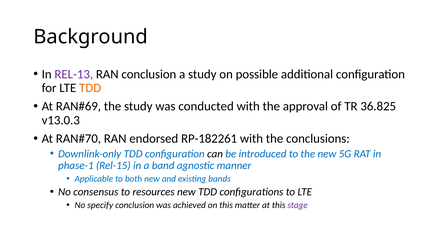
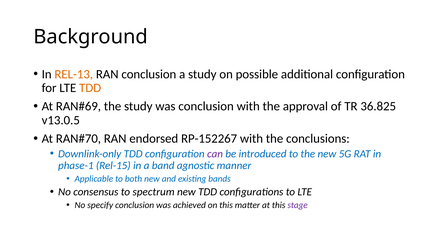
REL-13 colour: purple -> orange
was conducted: conducted -> conclusion
v13.0.3: v13.0.3 -> v13.0.5
RP-182261: RP-182261 -> RP-152267
can colour: black -> purple
resources: resources -> spectrum
